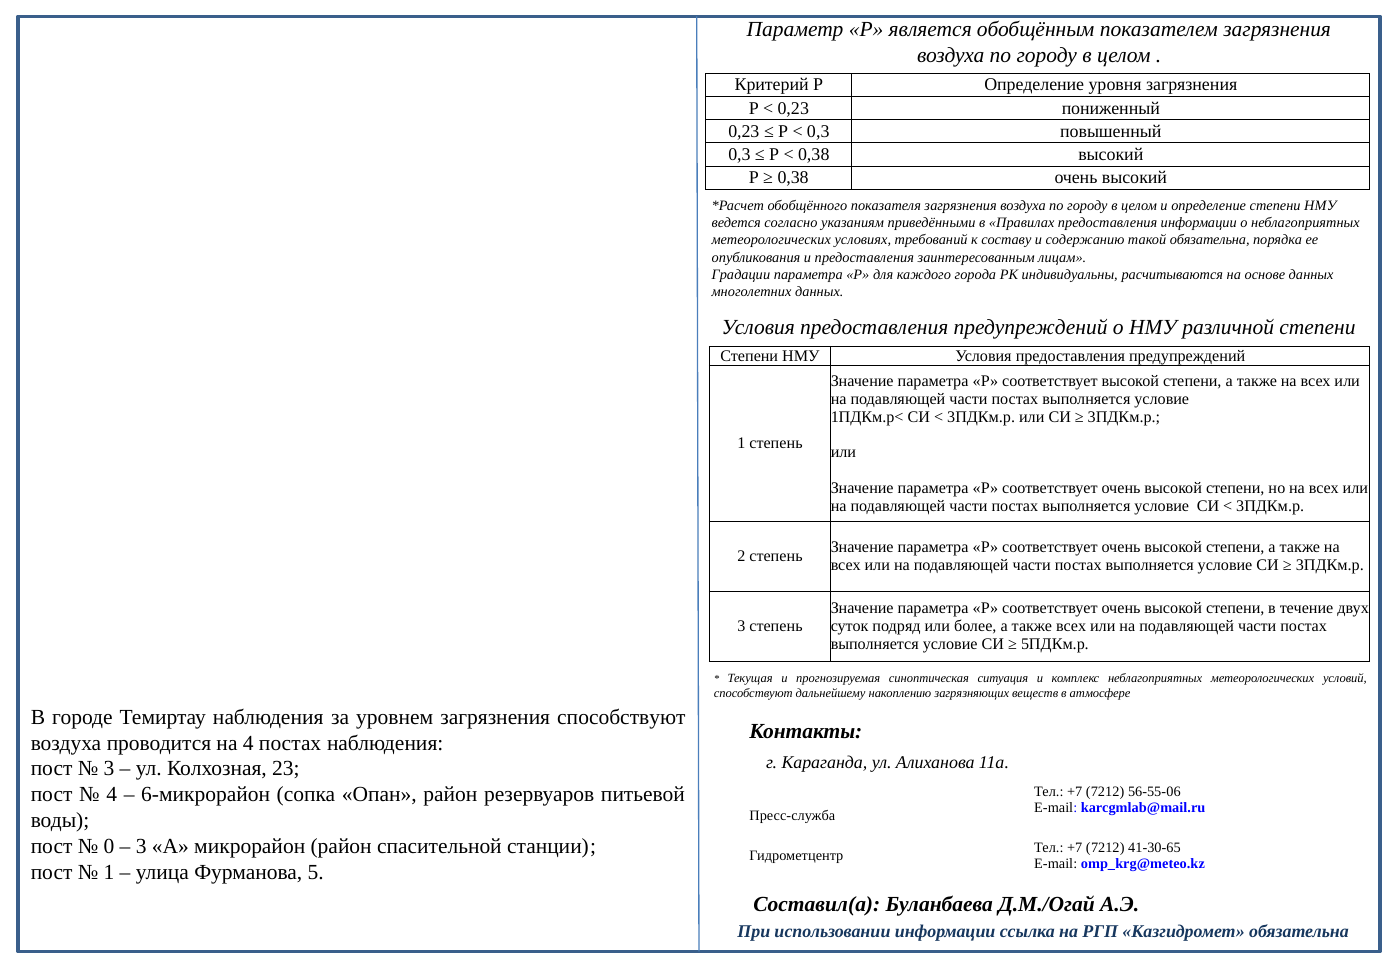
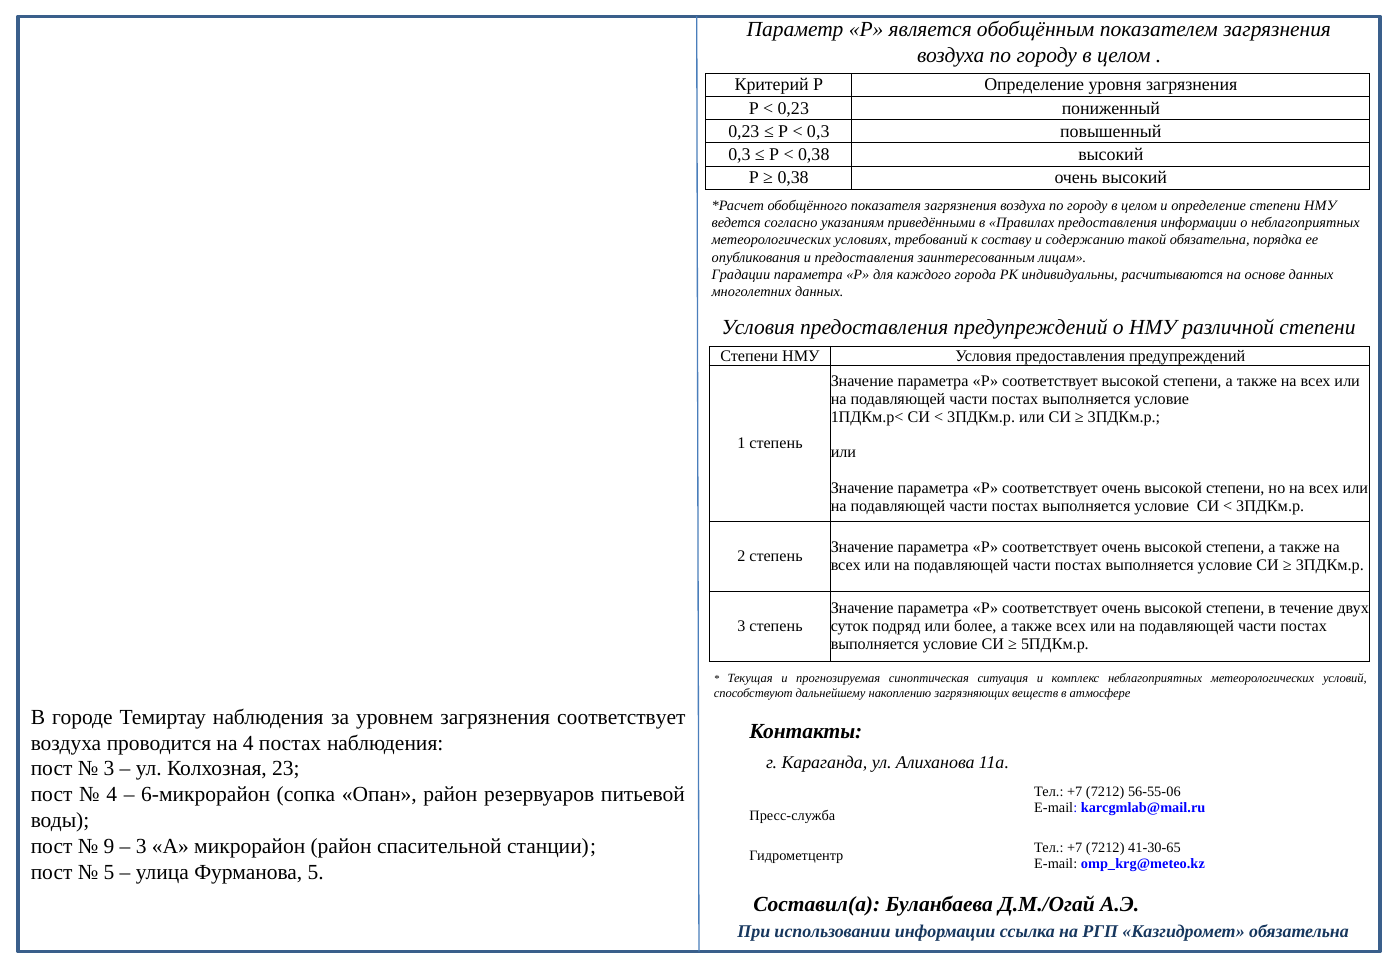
загрязнения способствуют: способствуют -> соответствует
0: 0 -> 9
1 at (109, 872): 1 -> 5
